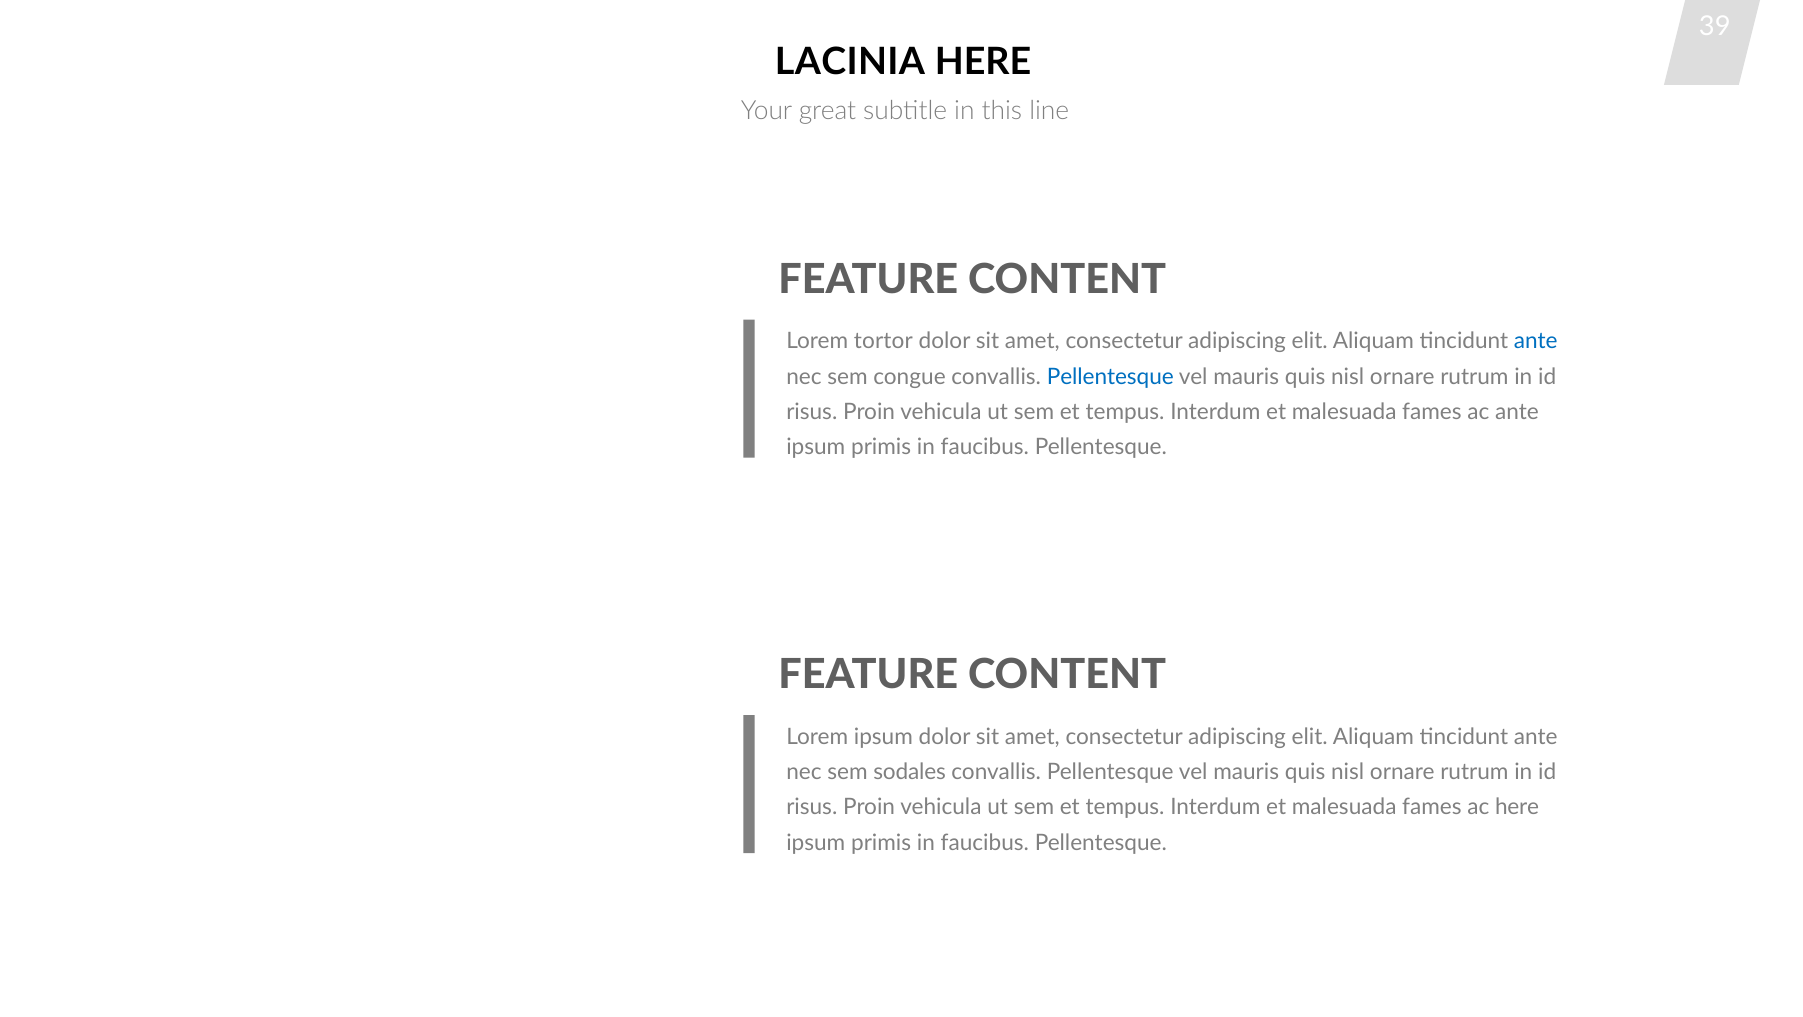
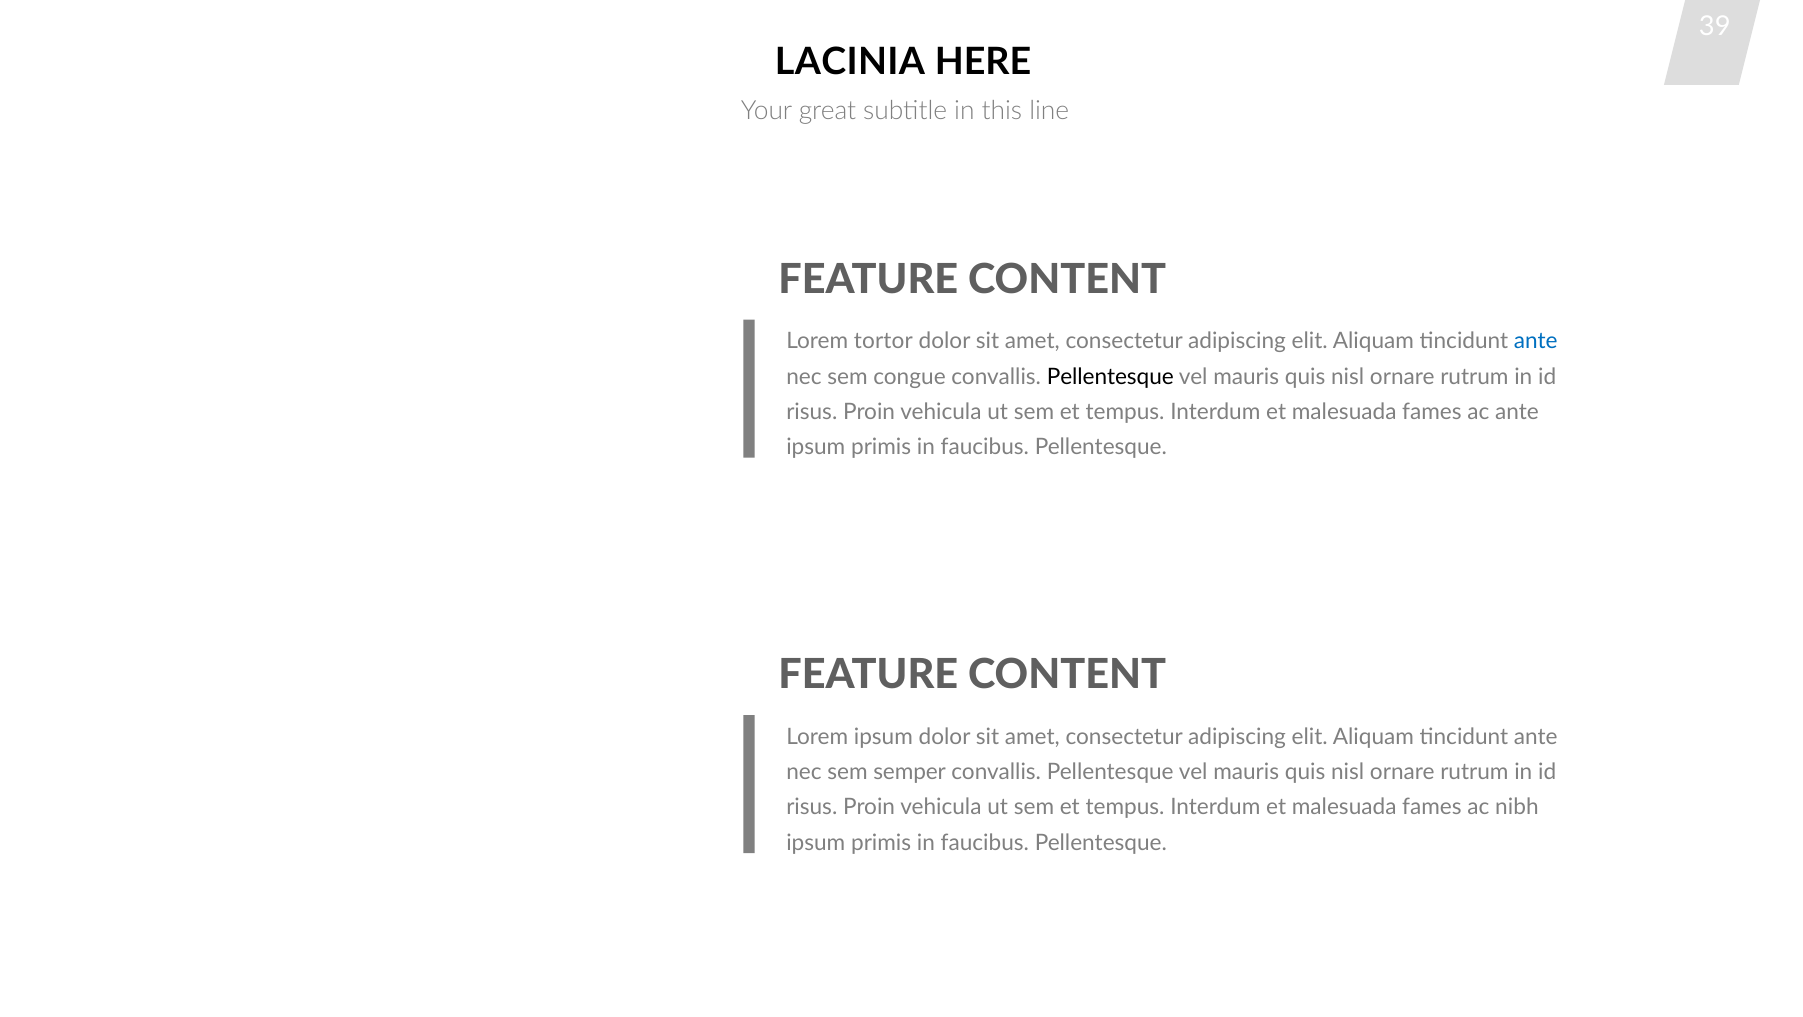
Pellentesque at (1110, 377) colour: blue -> black
sodales: sodales -> semper
ac here: here -> nibh
